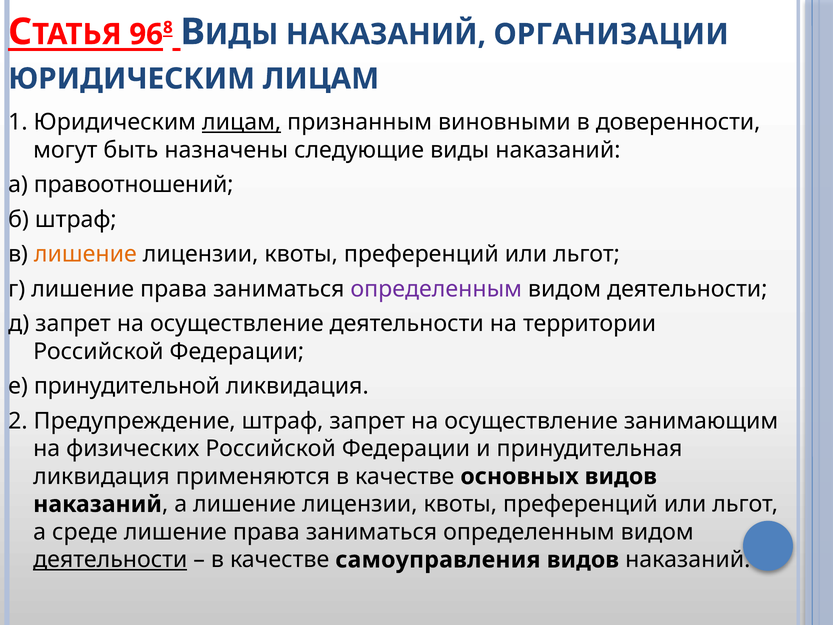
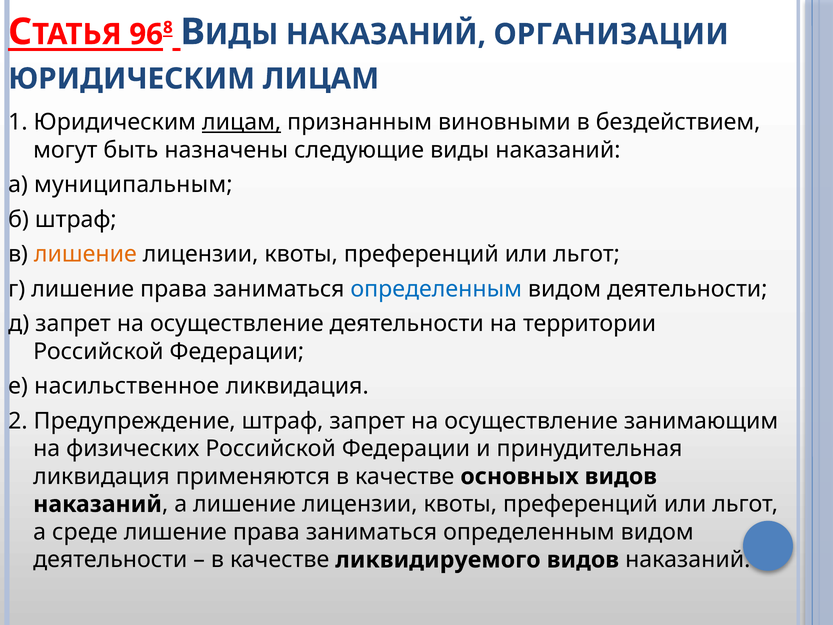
доверенности: доверенности -> бездействием
правоотношений: правоотношений -> муниципальным
определенным at (436, 289) colour: purple -> blue
принудительной: принудительной -> насильственное
деятельности at (110, 560) underline: present -> none
самоуправления: самоуправления -> ликвидируемого
